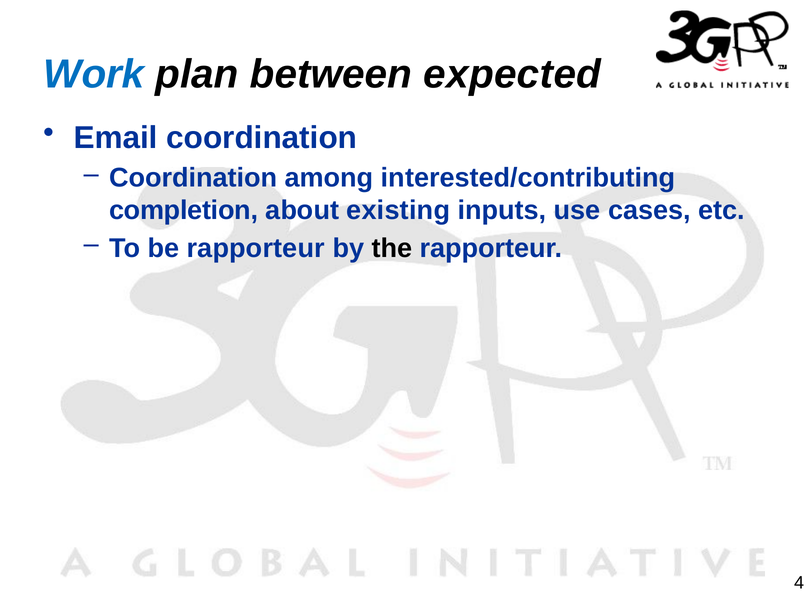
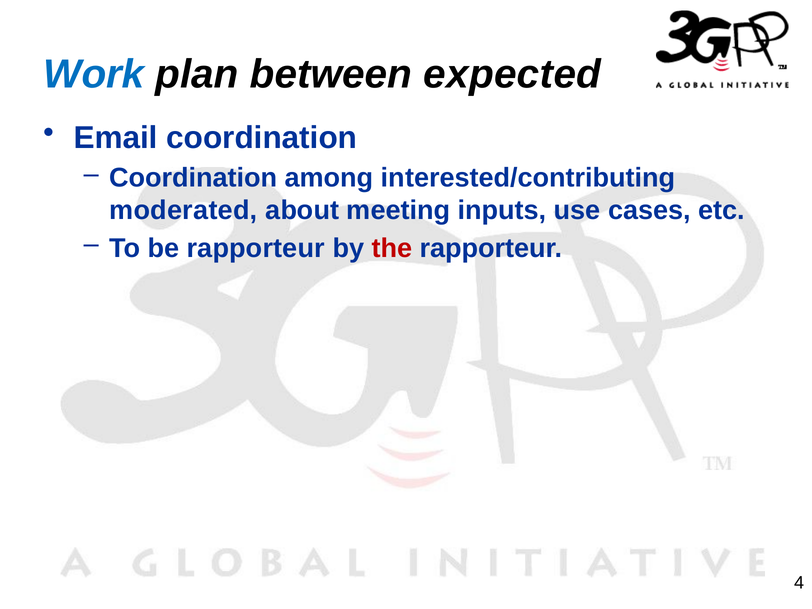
completion: completion -> moderated
existing: existing -> meeting
the colour: black -> red
